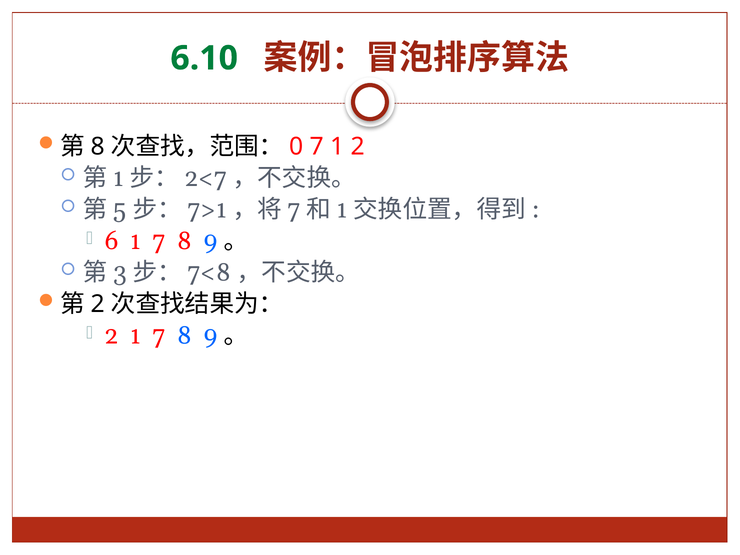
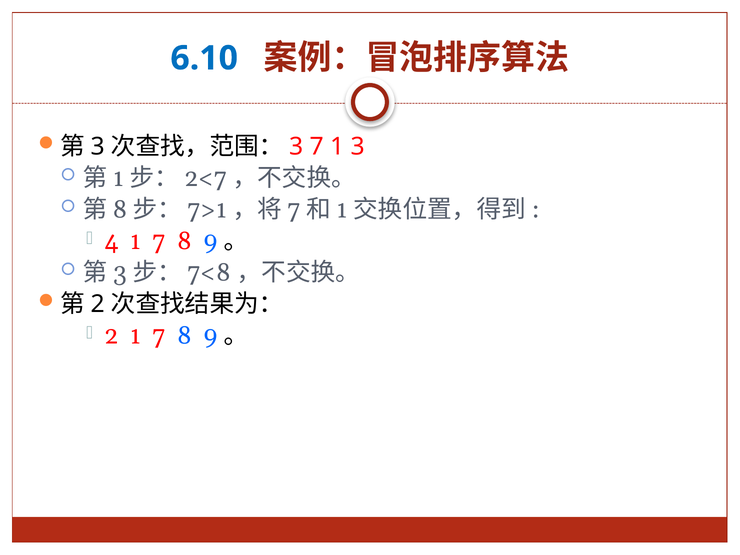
6.10 colour: green -> blue
8 at (98, 146): 8 -> 3
0 at (297, 146): 0 -> 3
1 2: 2 -> 3
5 at (120, 209): 5 -> 8
6: 6 -> 4
